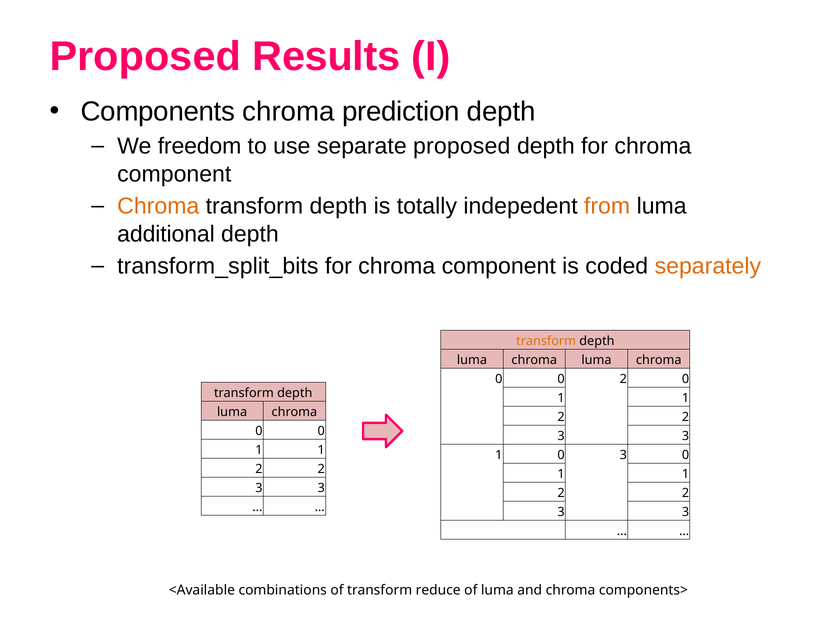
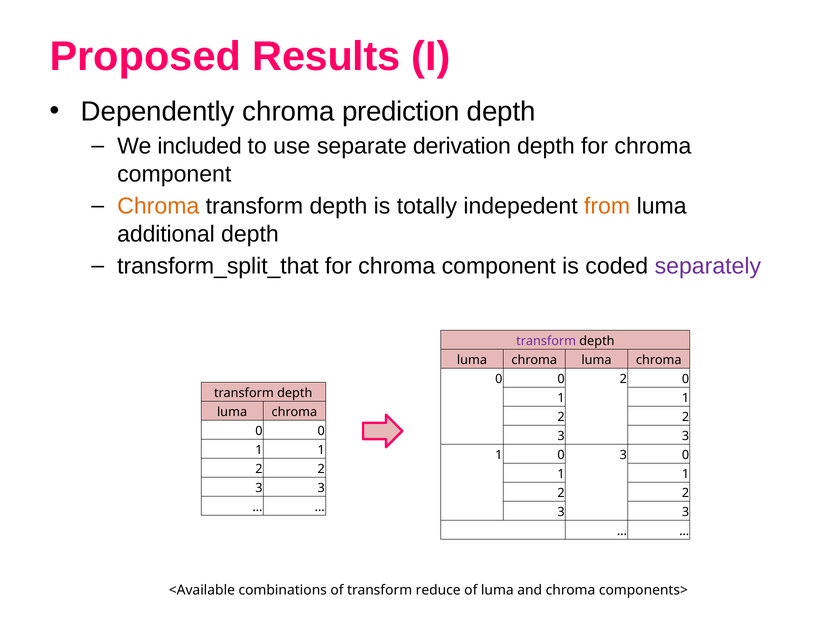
Components: Components -> Dependently
freedom: freedom -> included
separate proposed: proposed -> derivation
transform_split_bits: transform_split_bits -> transform_split_that
separately colour: orange -> purple
transform at (546, 341) colour: orange -> purple
